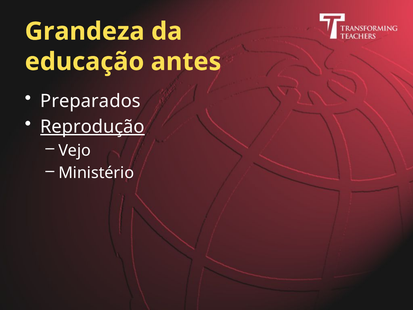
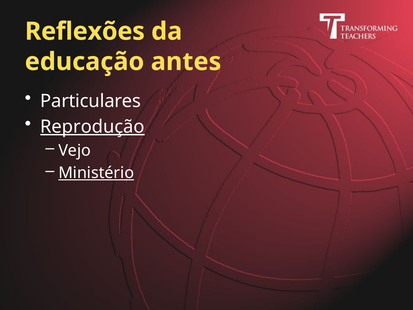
Grandeza: Grandeza -> Reflexões
Preparados: Preparados -> Particulares
Ministério underline: none -> present
